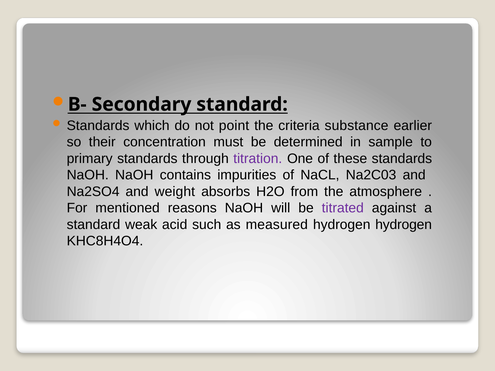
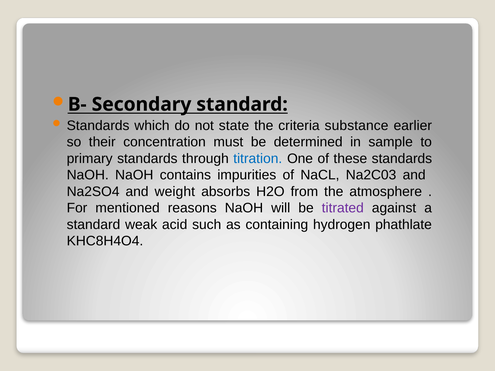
point: point -> state
titration colour: purple -> blue
measured: measured -> containing
hydrogen hydrogen: hydrogen -> phathlate
